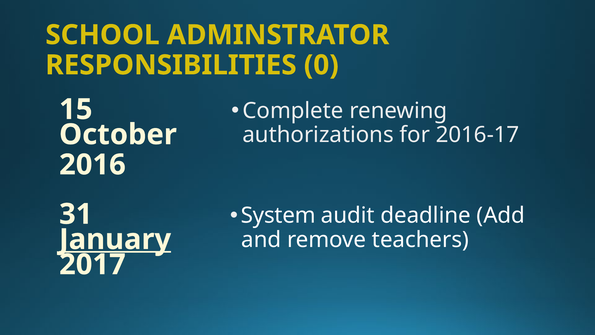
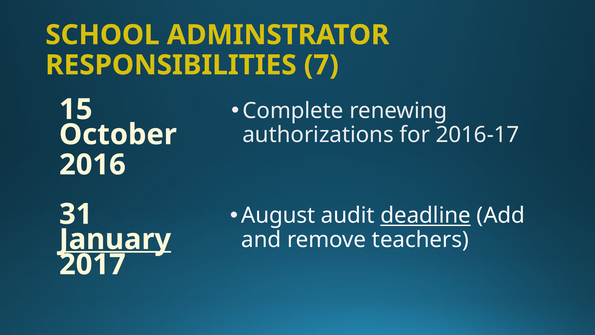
0: 0 -> 7
System: System -> August
deadline underline: none -> present
